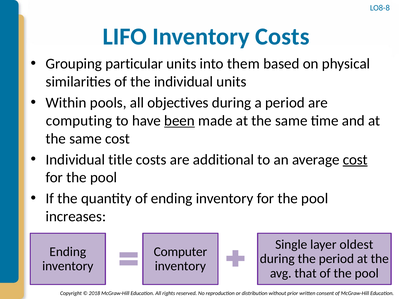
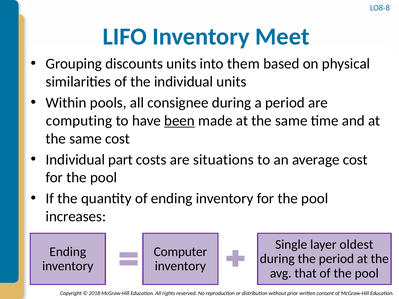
Inventory Costs: Costs -> Meet
particular: particular -> discounts
objectives: objectives -> consignee
title: title -> part
additional: additional -> situations
cost at (355, 160) underline: present -> none
